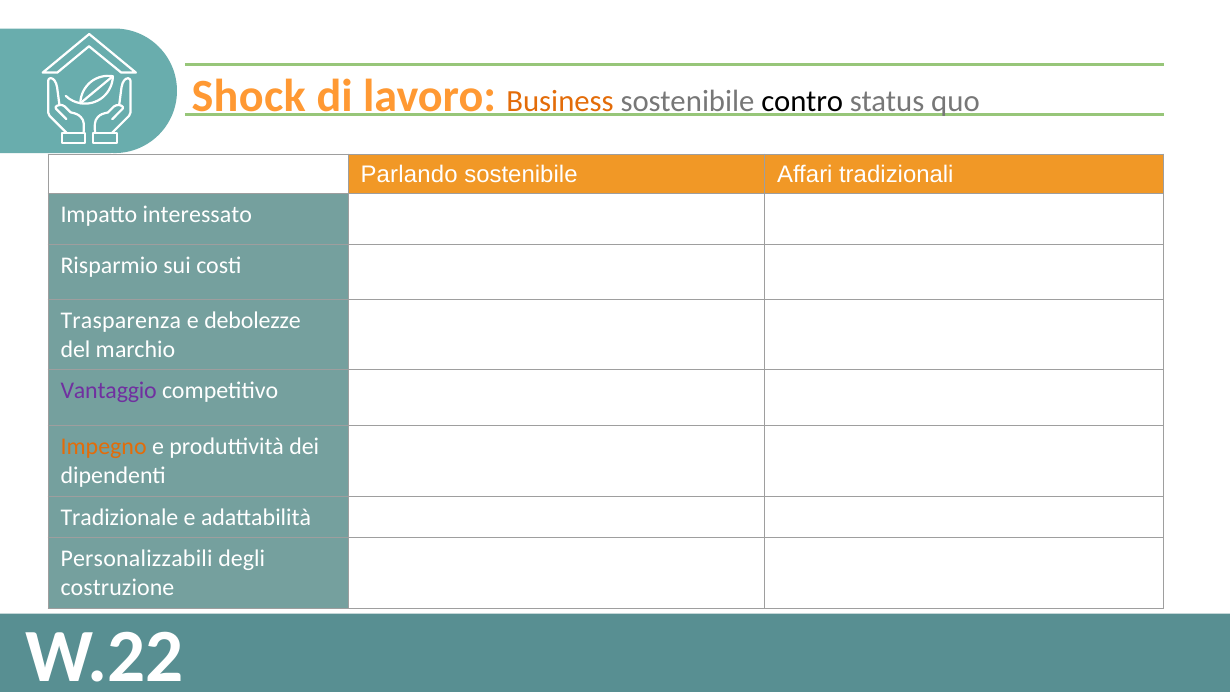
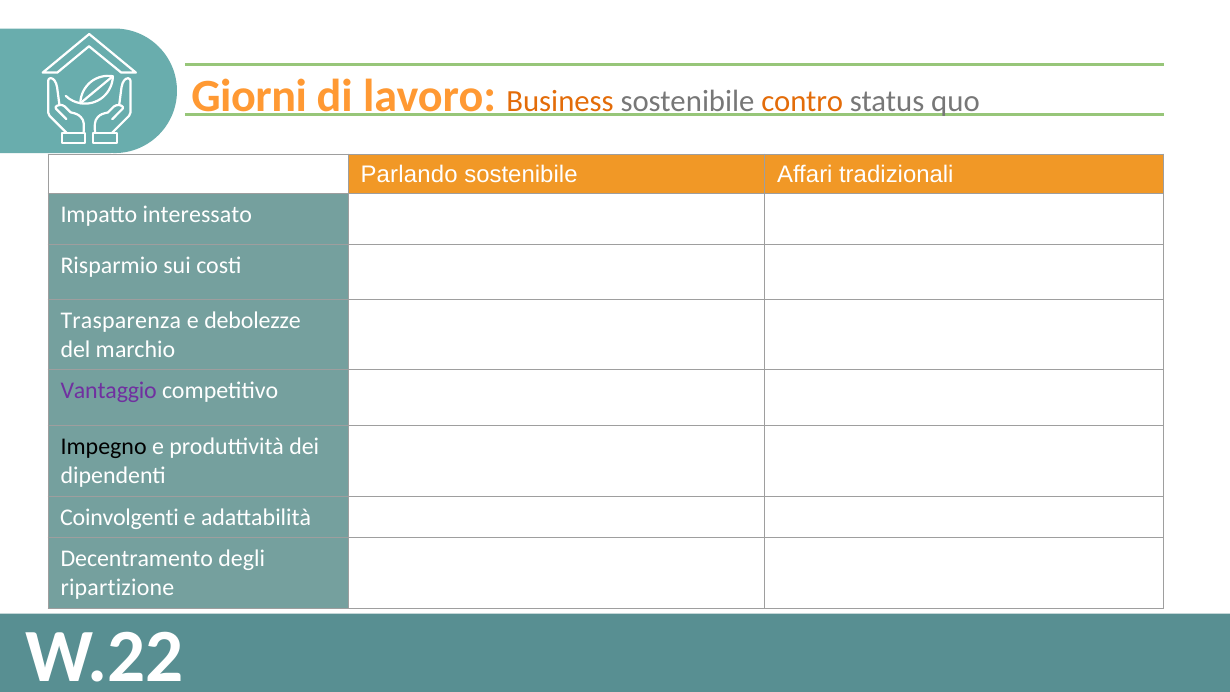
Shock: Shock -> Giorni
contro colour: black -> orange
Impegno colour: orange -> black
Tradizionale: Tradizionale -> Coinvolgenti
Personalizzabili: Personalizzabili -> Decentramento
costruzione: costruzione -> ripartizione
